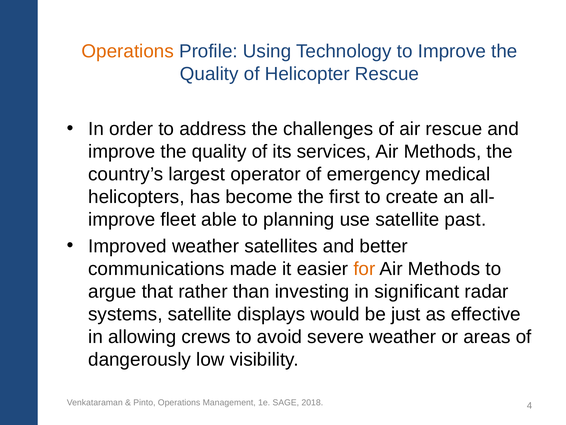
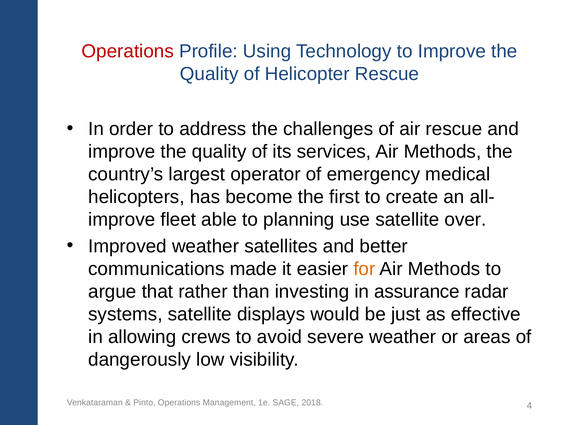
Operations at (128, 51) colour: orange -> red
past: past -> over
significant: significant -> assurance
